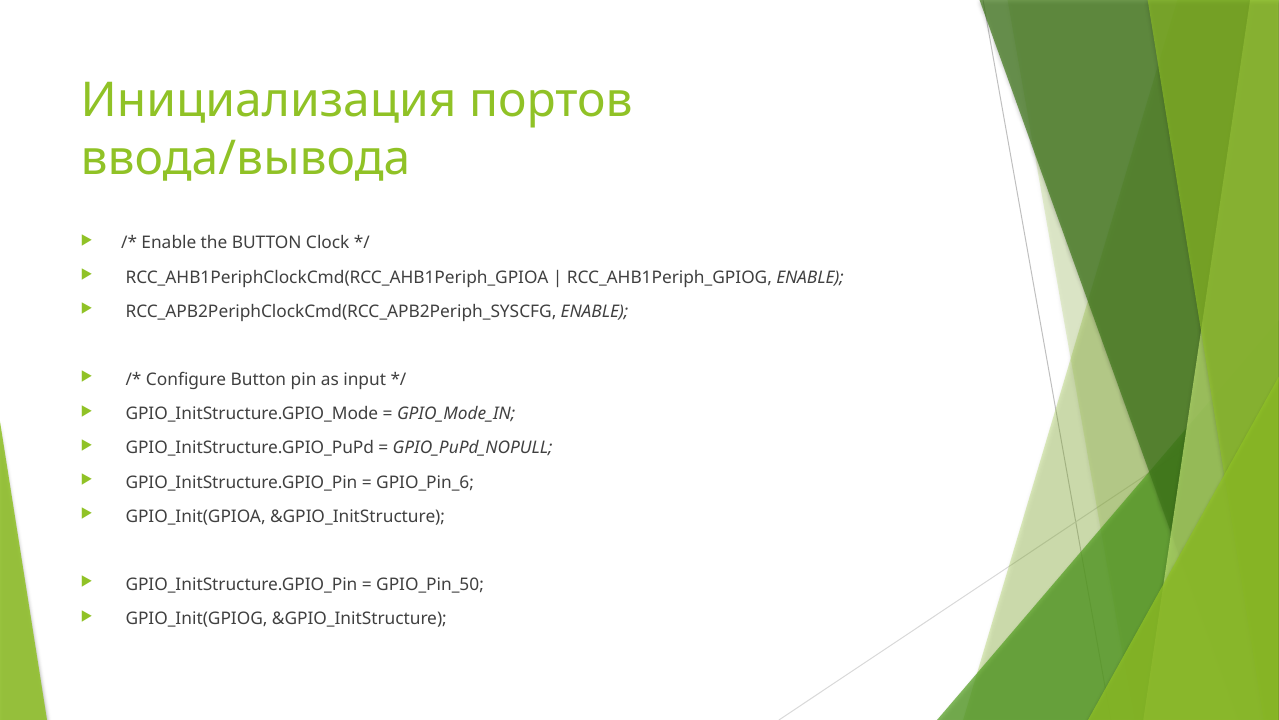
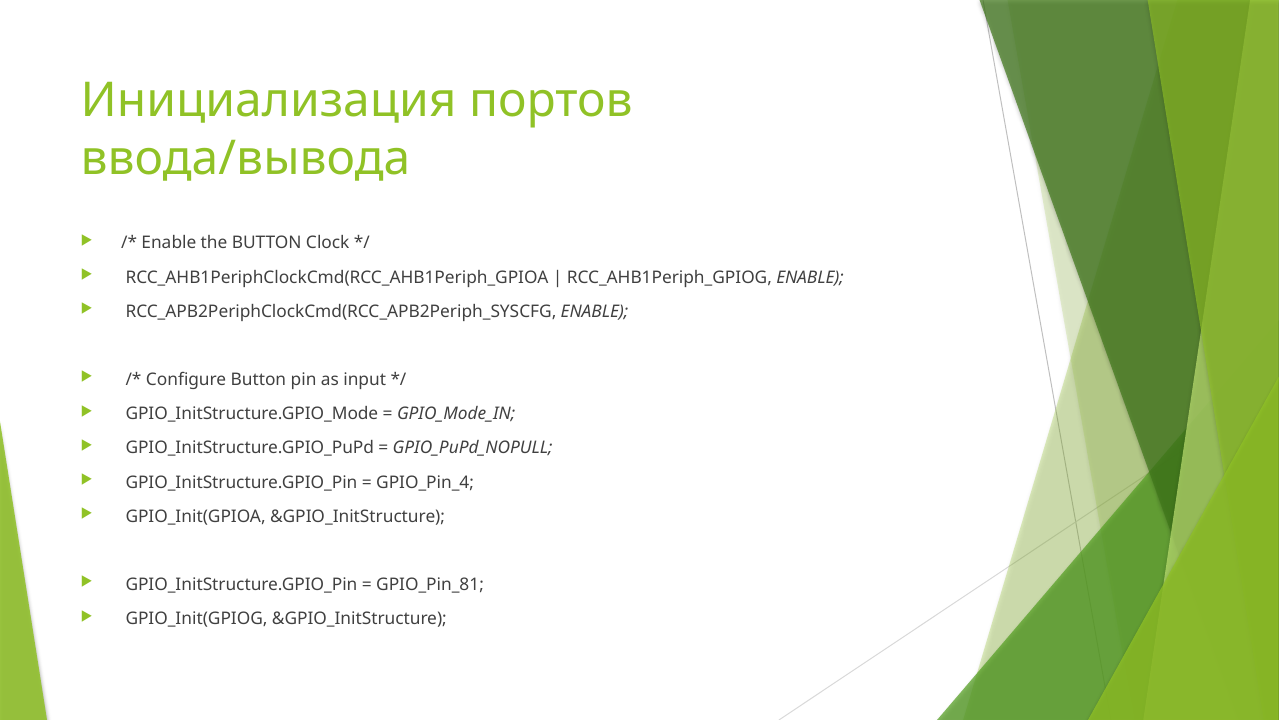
GPIO_Pin_6: GPIO_Pin_6 -> GPIO_Pin_4
GPIO_Pin_50: GPIO_Pin_50 -> GPIO_Pin_81
